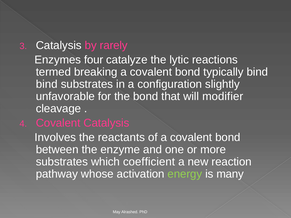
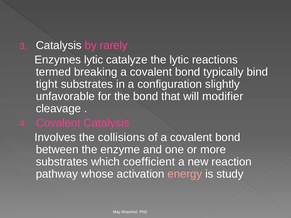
Enzymes four: four -> lytic
bind at (47, 84): bind -> tight
reactants: reactants -> collisions
energy colour: light green -> pink
many: many -> study
